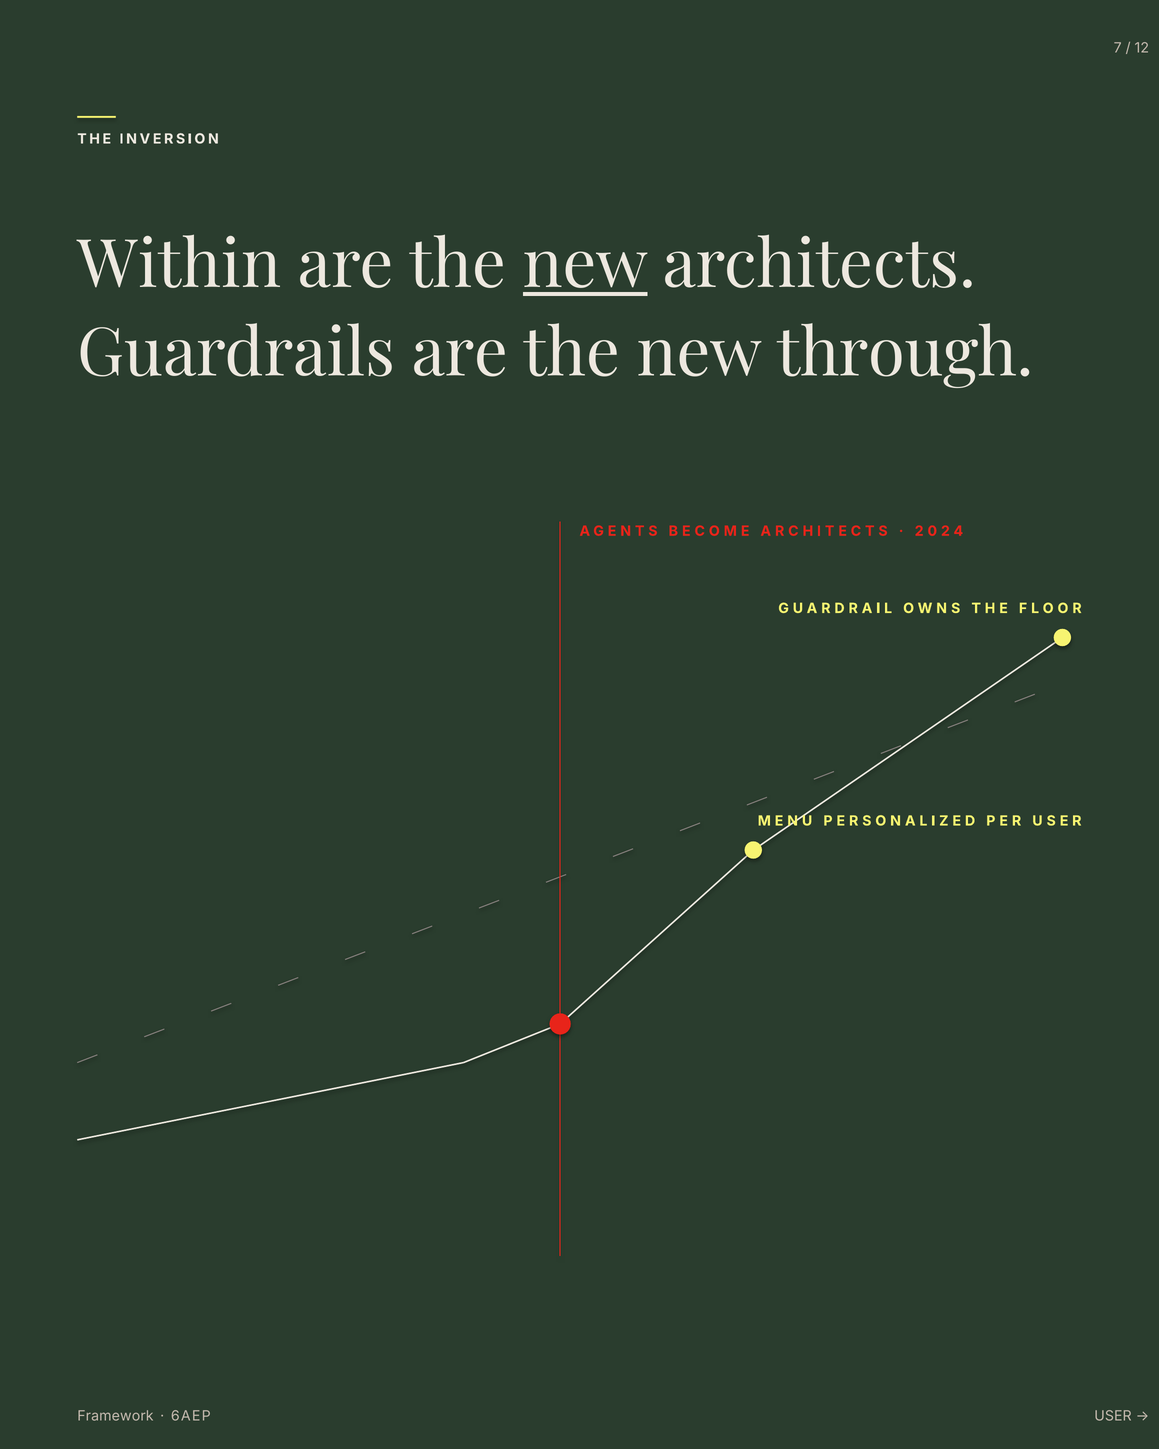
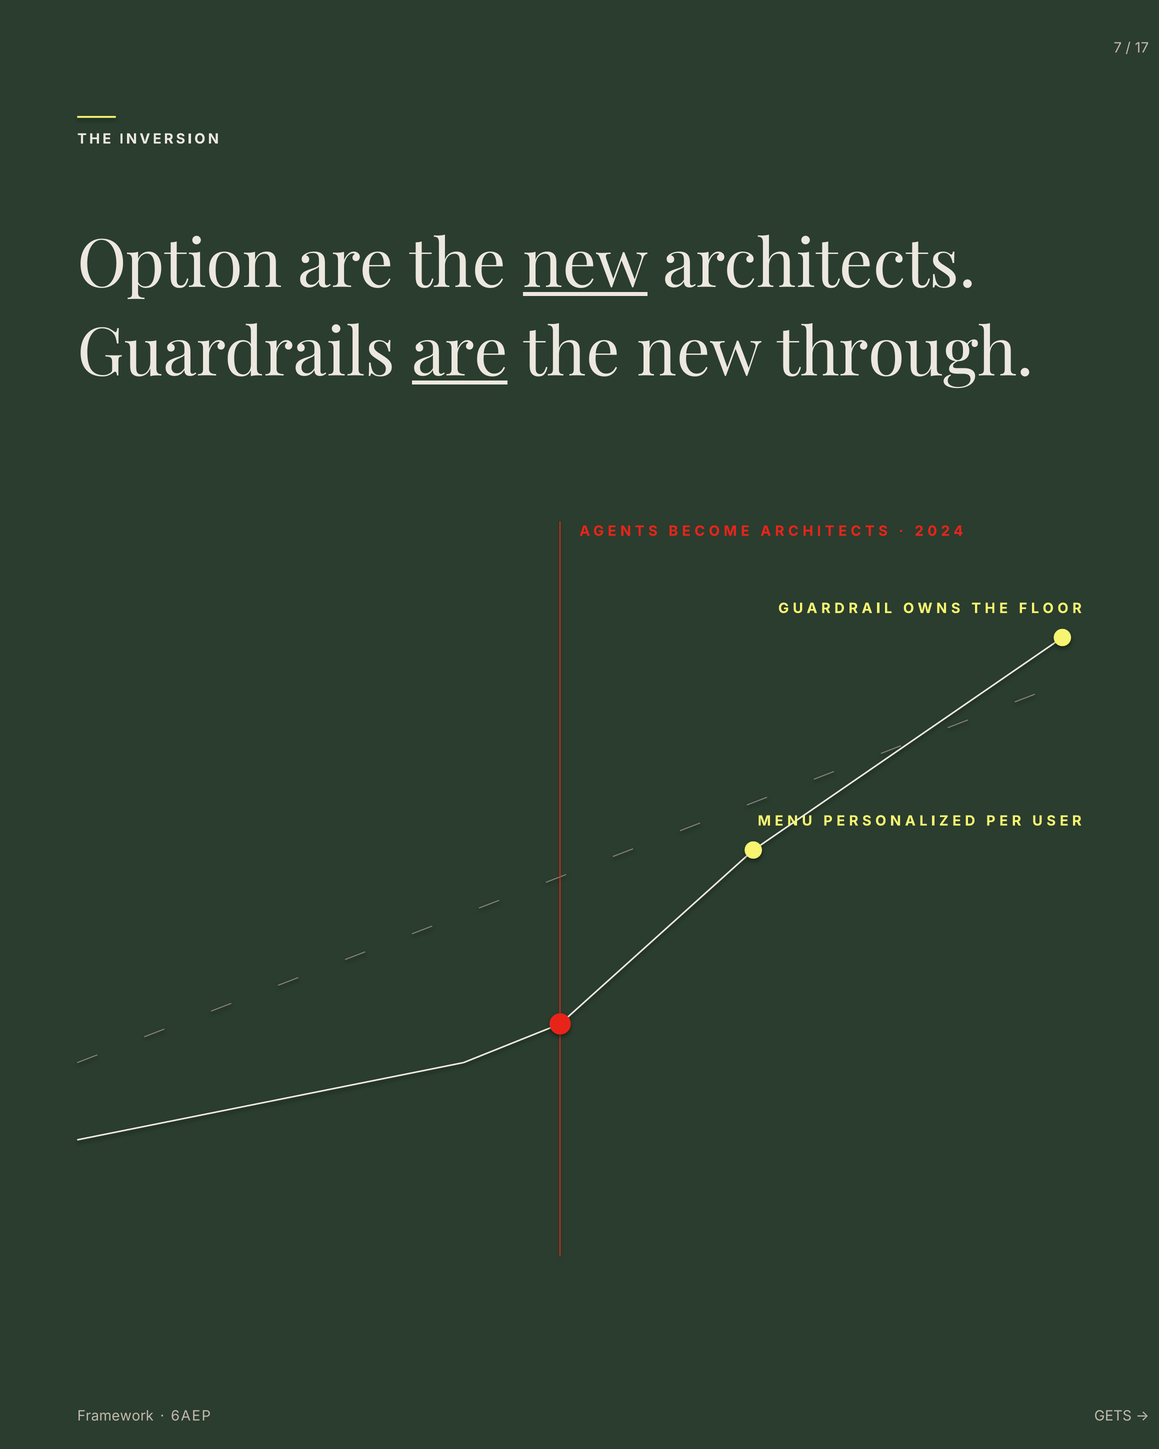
12: 12 -> 17
Within: Within -> Option
are at (460, 354) underline: none -> present
USER: USER -> GETS
